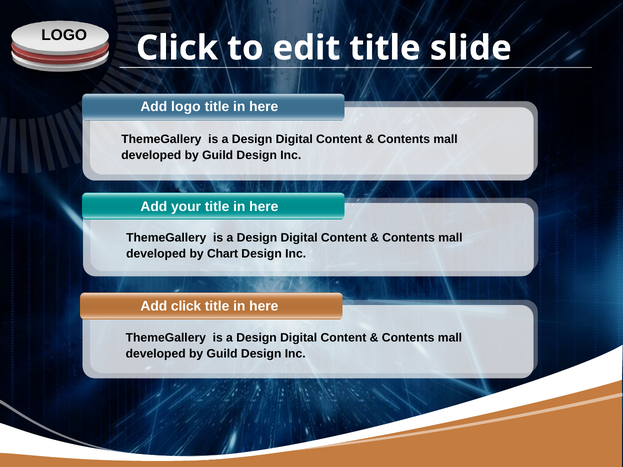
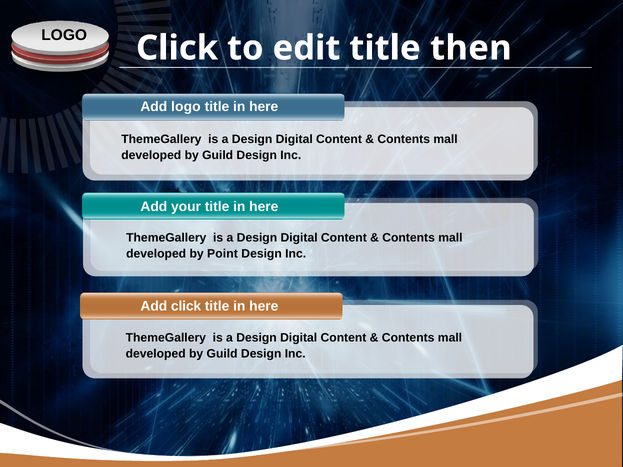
slide: slide -> then
Chart: Chart -> Point
